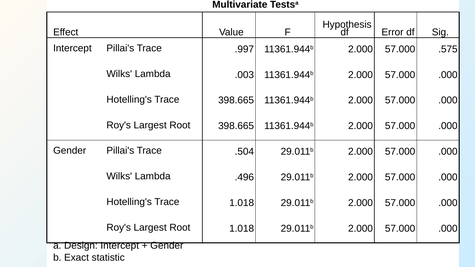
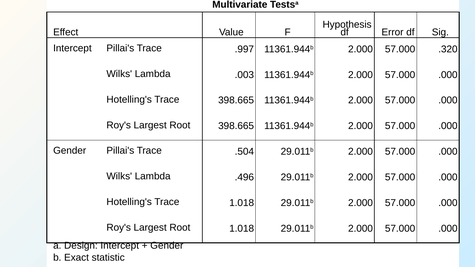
.575: .575 -> .320
